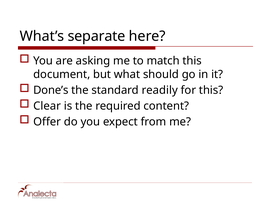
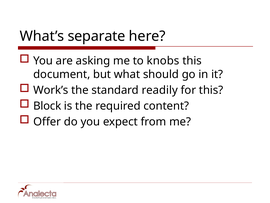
match: match -> knobs
Done’s: Done’s -> Work’s
Clear: Clear -> Block
